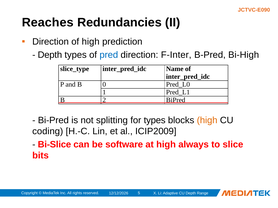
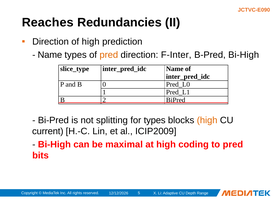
Depth at (50, 55): Depth -> Name
pred at (109, 55) colour: blue -> orange
coding: coding -> current
Bi-Slice at (54, 145): Bi-Slice -> Bi-High
software: software -> maximal
always: always -> coding
to slice: slice -> pred
